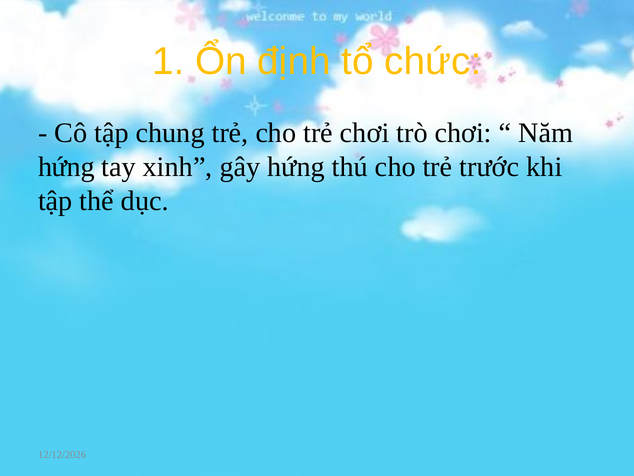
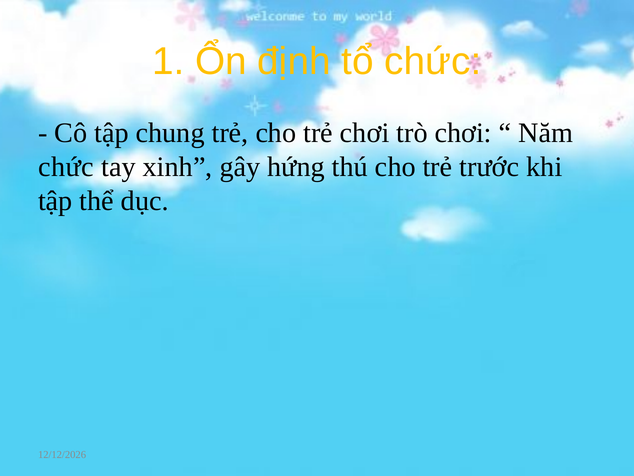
hứng at (66, 167): hứng -> chức
